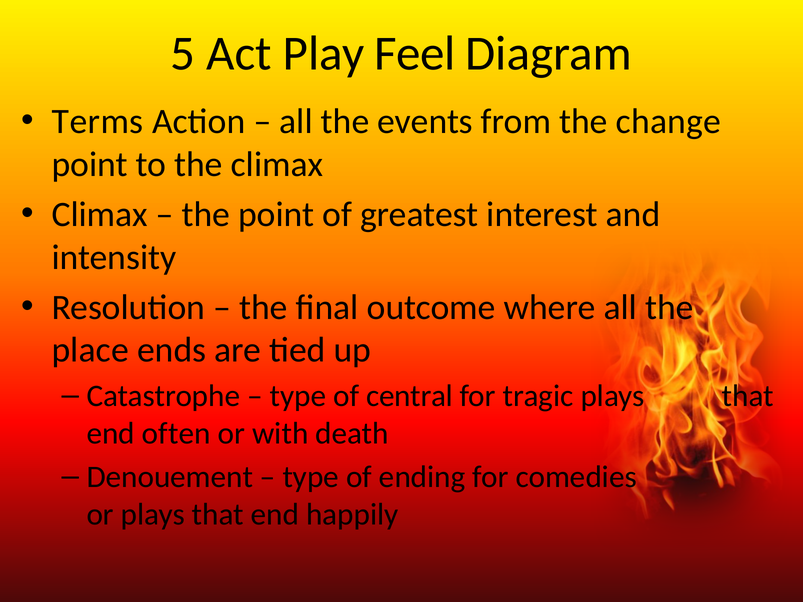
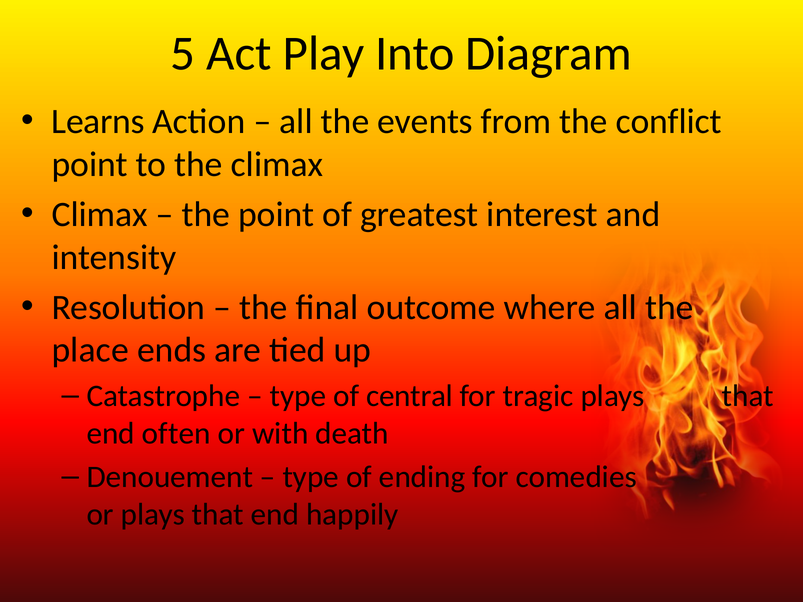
Feel: Feel -> Into
Terms: Terms -> Learns
change: change -> conflict
